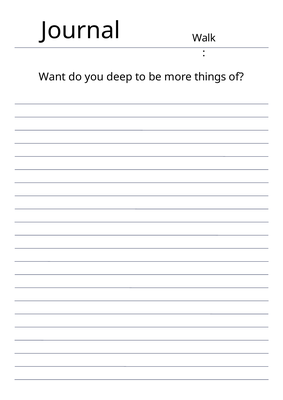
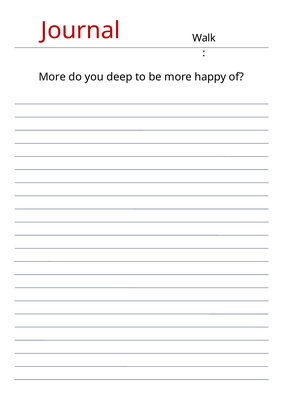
Journal colour: black -> red
Want at (52, 77): Want -> More
things: things -> happy
